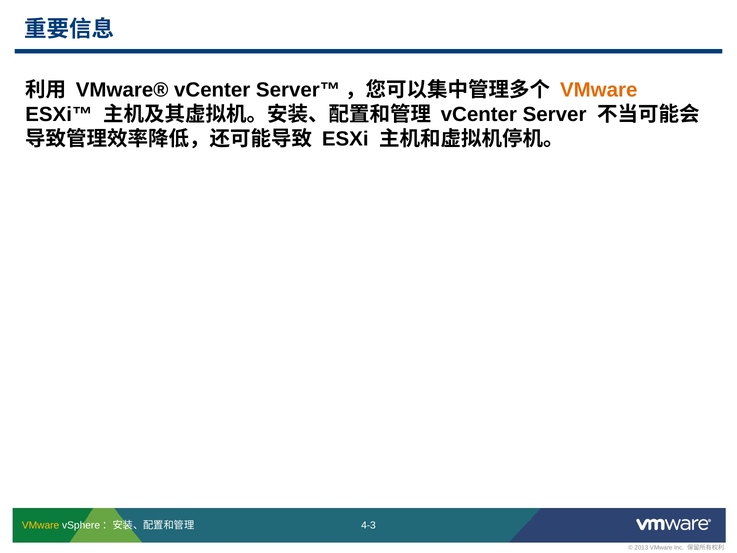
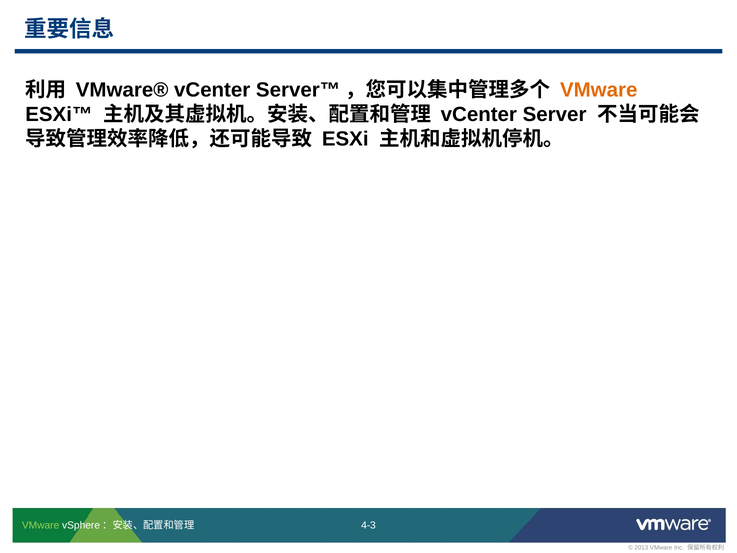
VMware at (41, 525) colour: yellow -> light green
